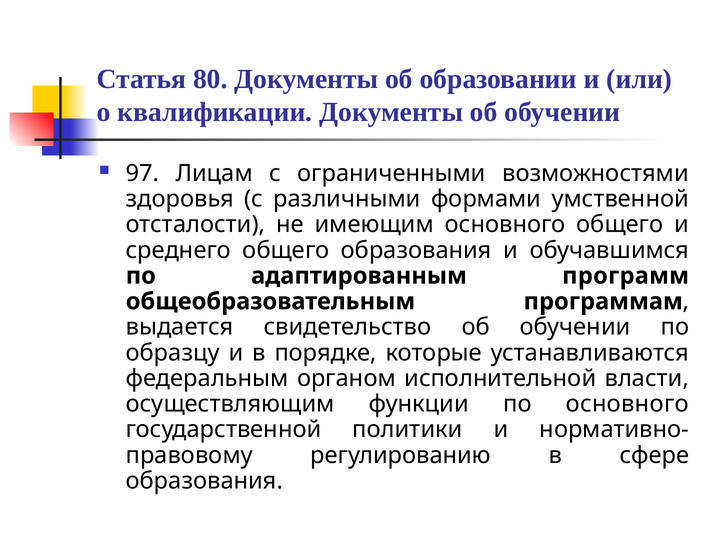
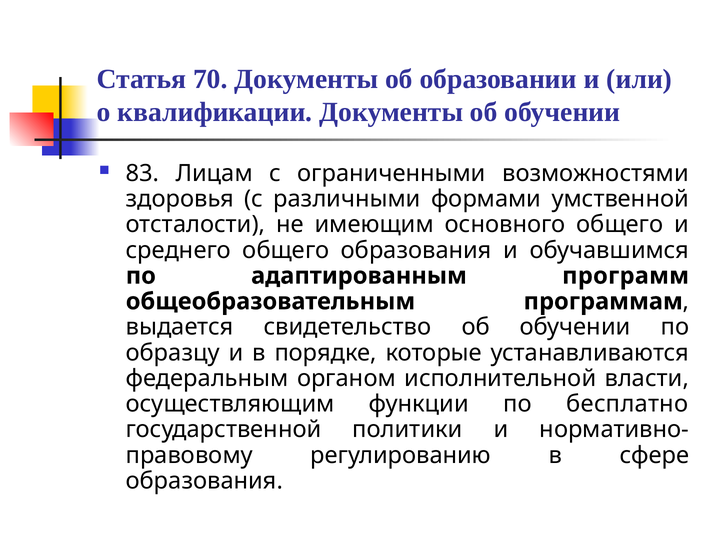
80: 80 -> 70
97: 97 -> 83
по основного: основного -> бесплатно
